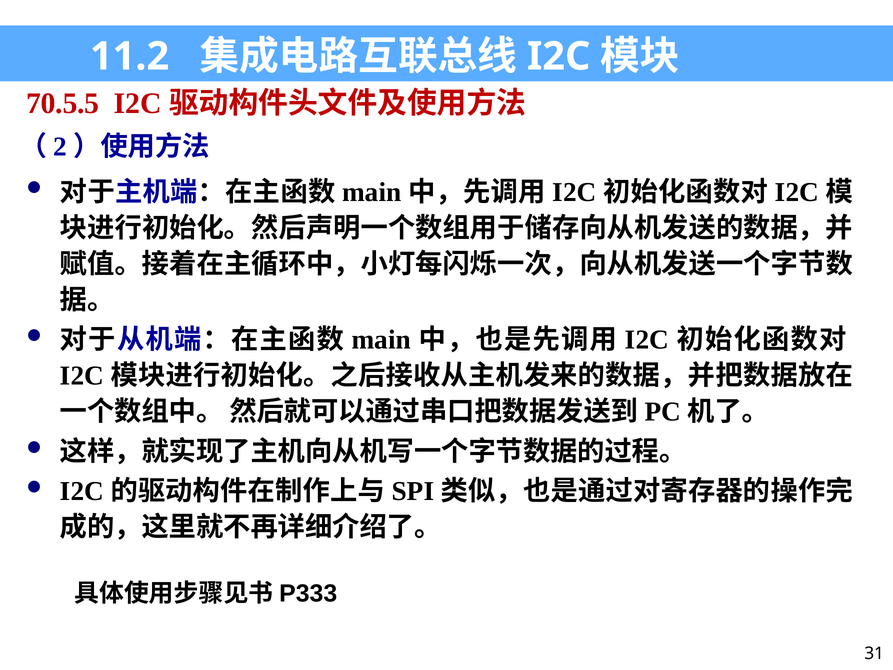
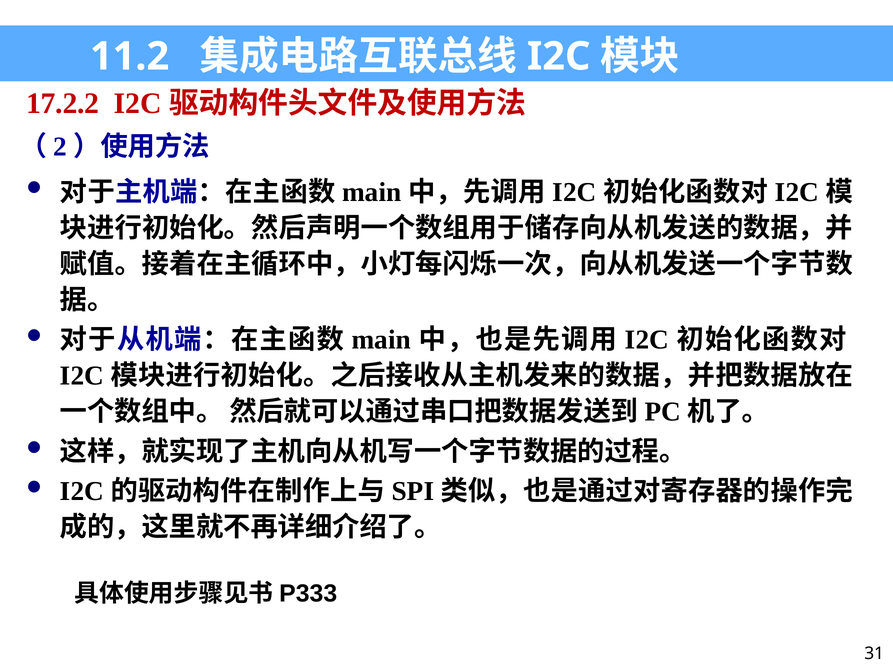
70.5.5: 70.5.5 -> 17.2.2
